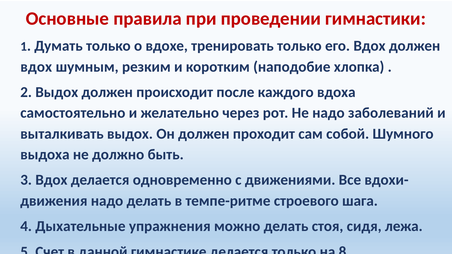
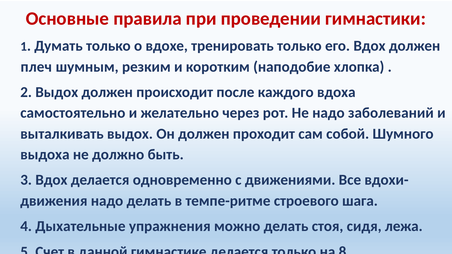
вдох at (36, 67): вдох -> плеч
